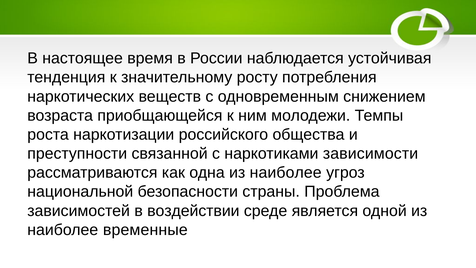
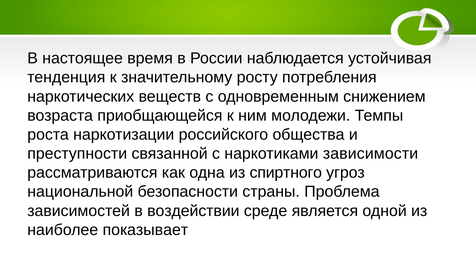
одна из наиболее: наиболее -> спиртного
временные: временные -> показывает
